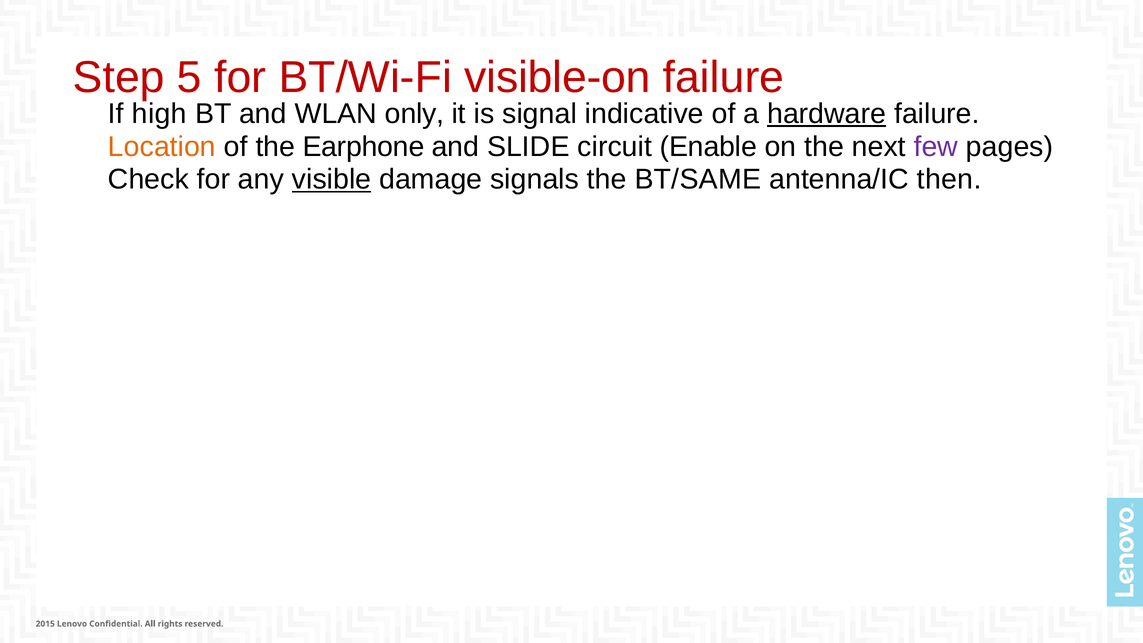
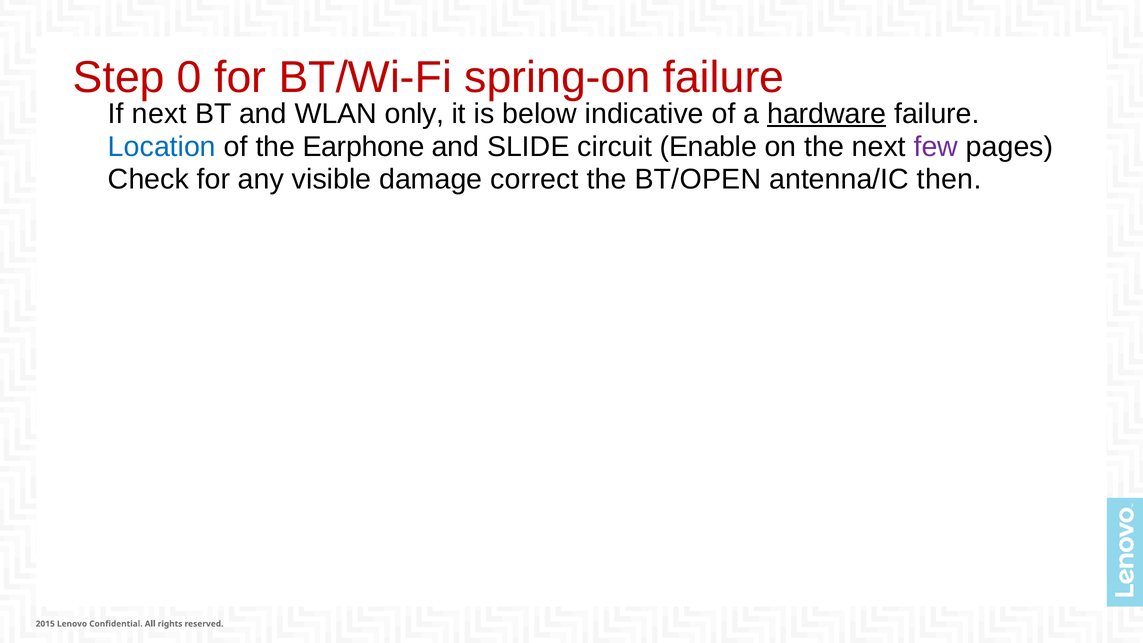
5: 5 -> 0
visible-on: visible-on -> spring-on
If high: high -> next
signal: signal -> below
Location colour: orange -> blue
visible underline: present -> none
signals: signals -> correct
BT/SAME: BT/SAME -> BT/OPEN
